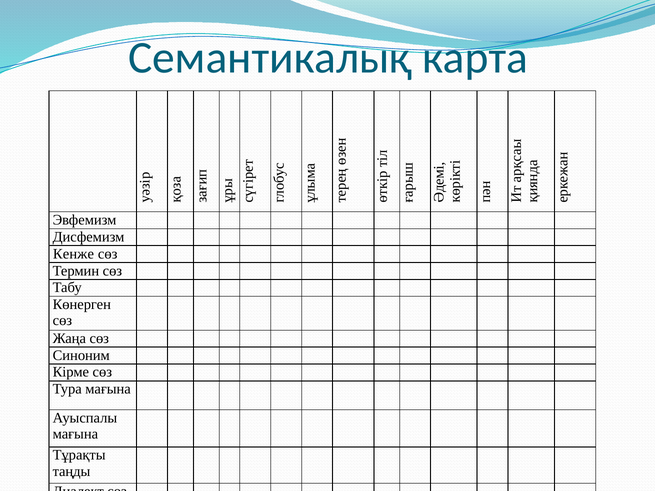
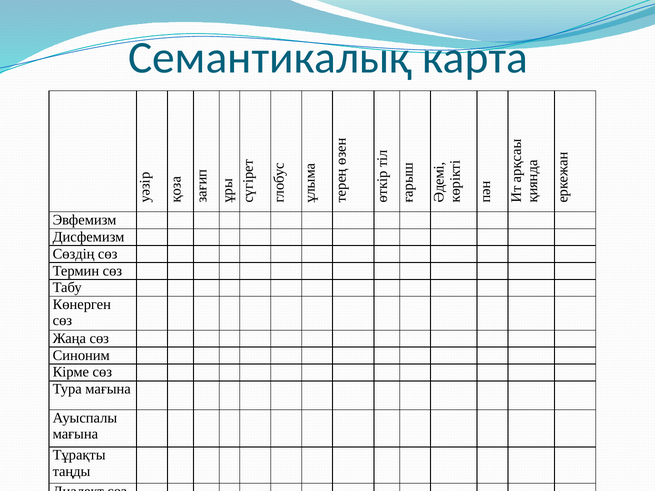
Кенже: Кенже -> Сөздің
